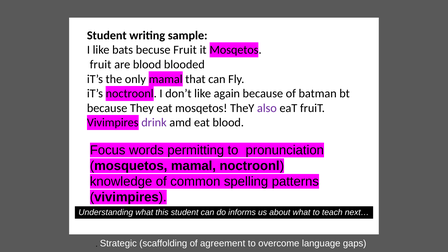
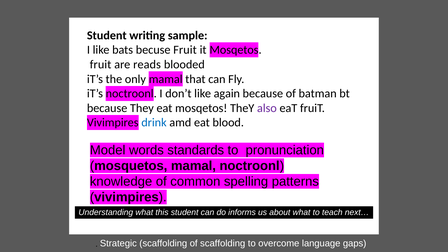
are blood: blood -> reads
drink colour: purple -> blue
Focus: Focus -> Model
permitting: permitting -> standards
of agreement: agreement -> scaffolding
